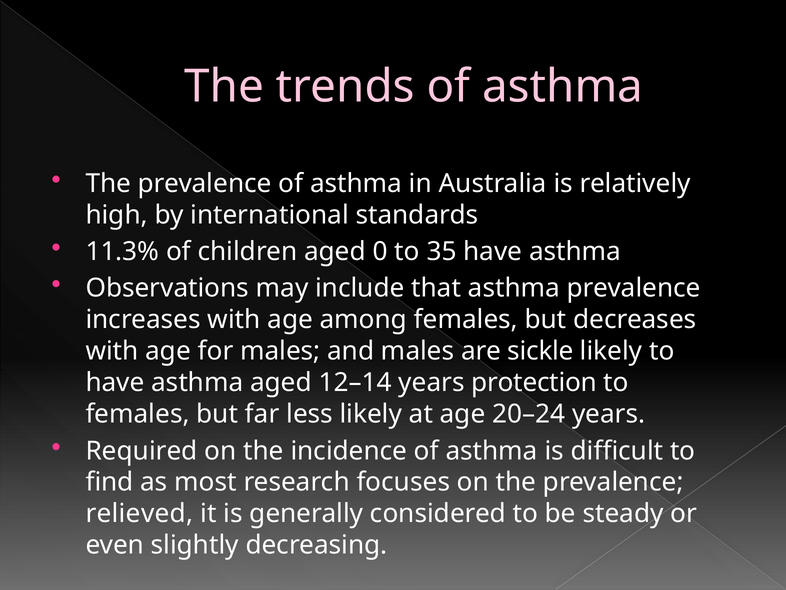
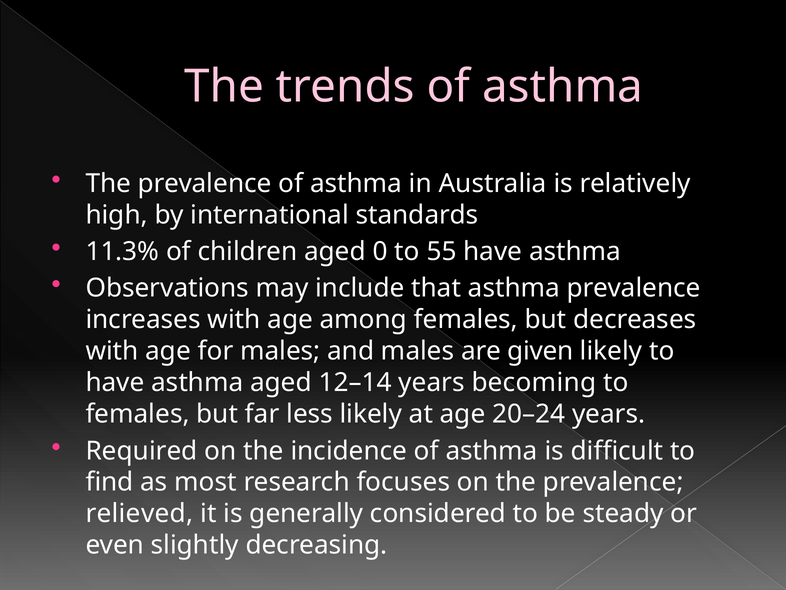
35: 35 -> 55
sickle: sickle -> given
protection: protection -> becoming
